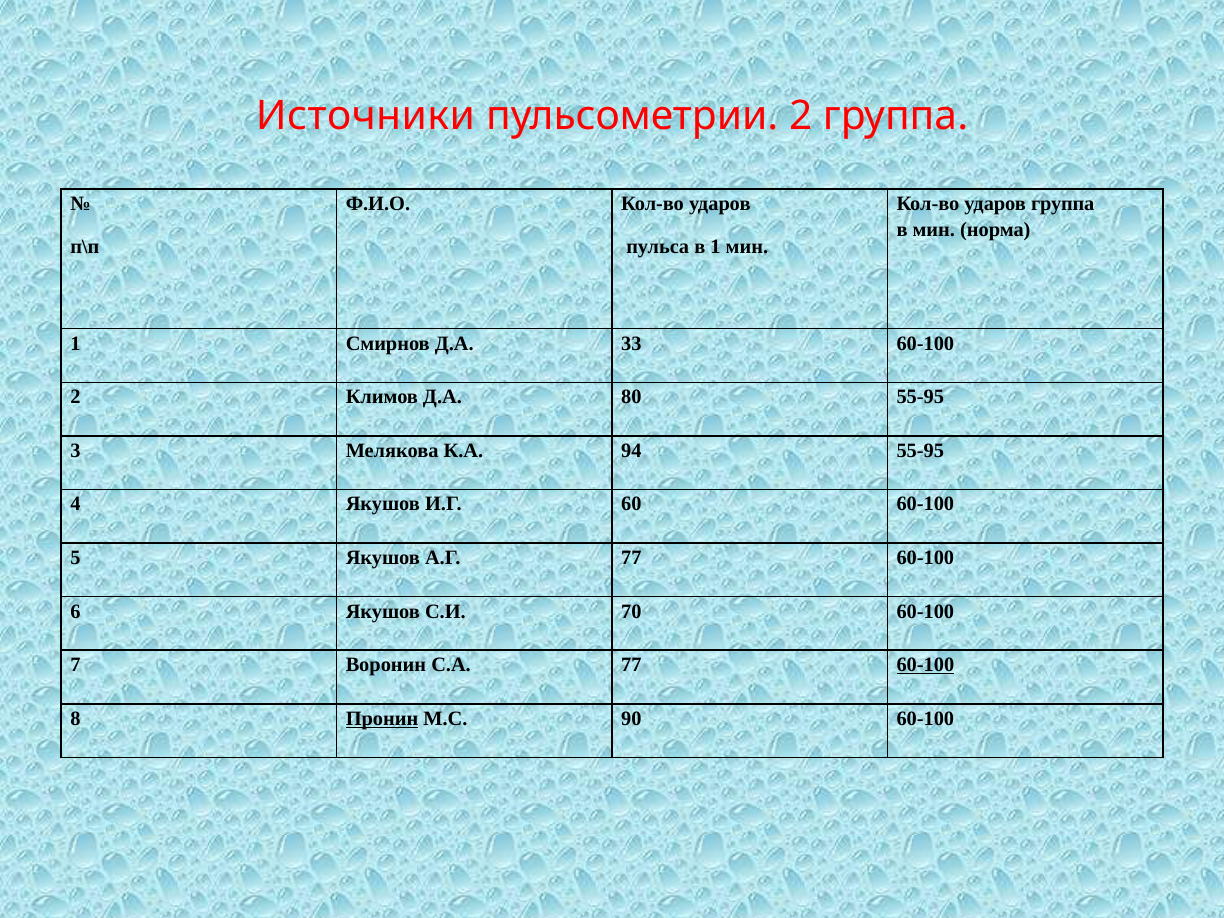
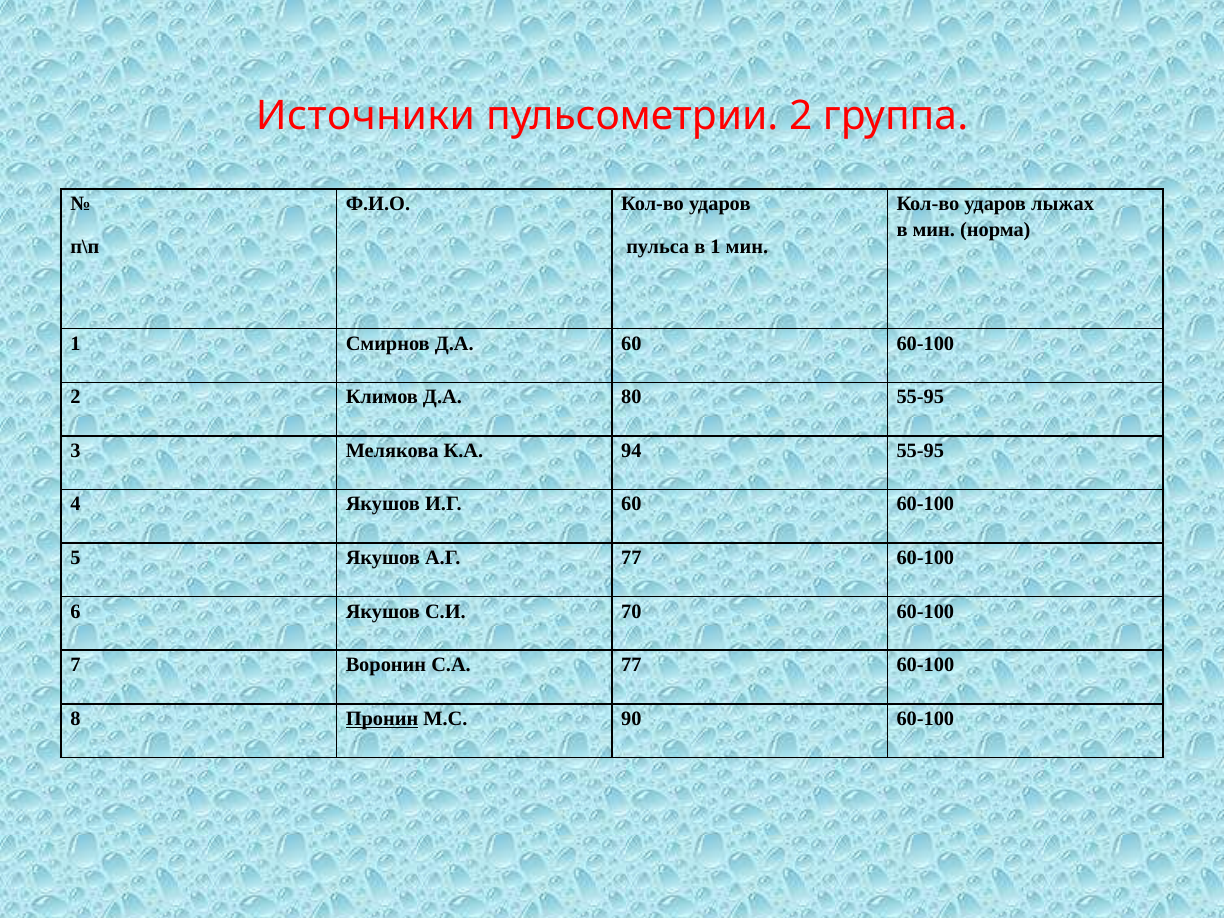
ударов группа: группа -> лыжах
Д.А 33: 33 -> 60
60-100 at (925, 665) underline: present -> none
